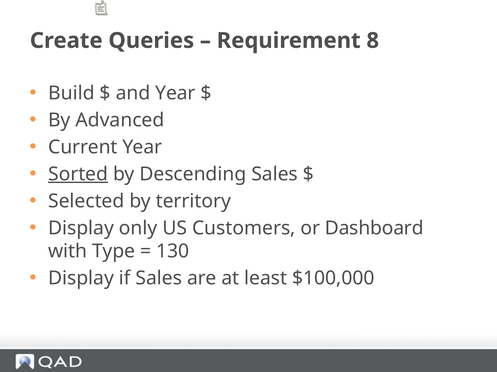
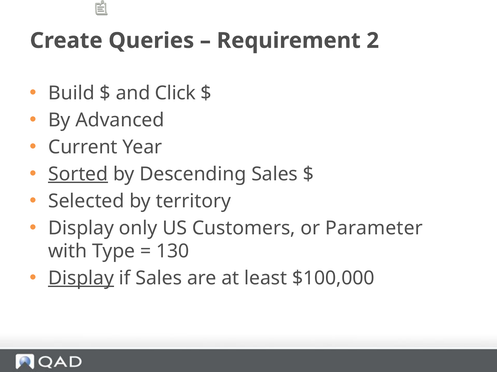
8: 8 -> 2
and Year: Year -> Click
Dashboard: Dashboard -> Parameter
Display at (81, 279) underline: none -> present
